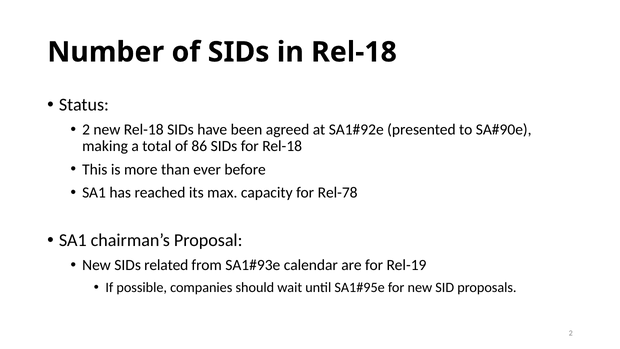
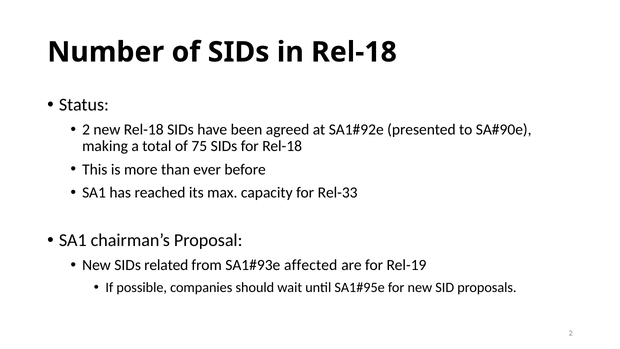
86: 86 -> 75
Rel-78: Rel-78 -> Rel-33
calendar: calendar -> affected
